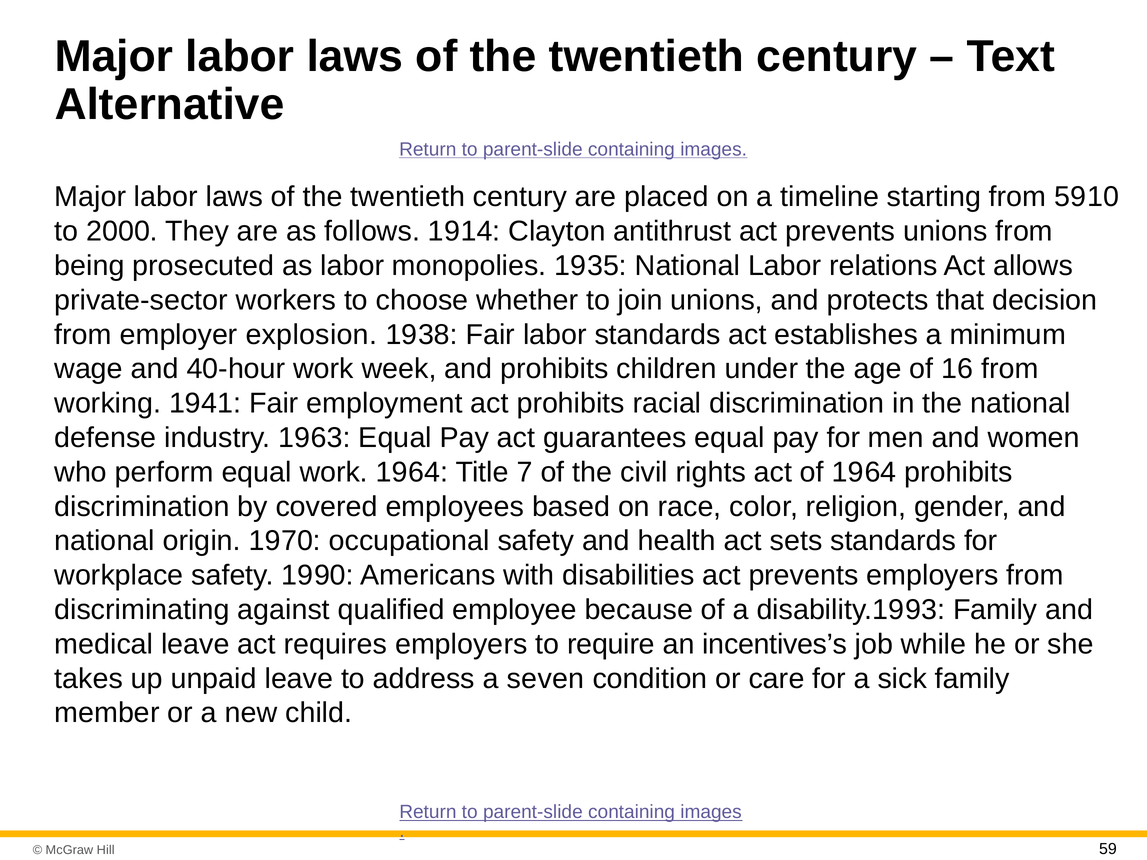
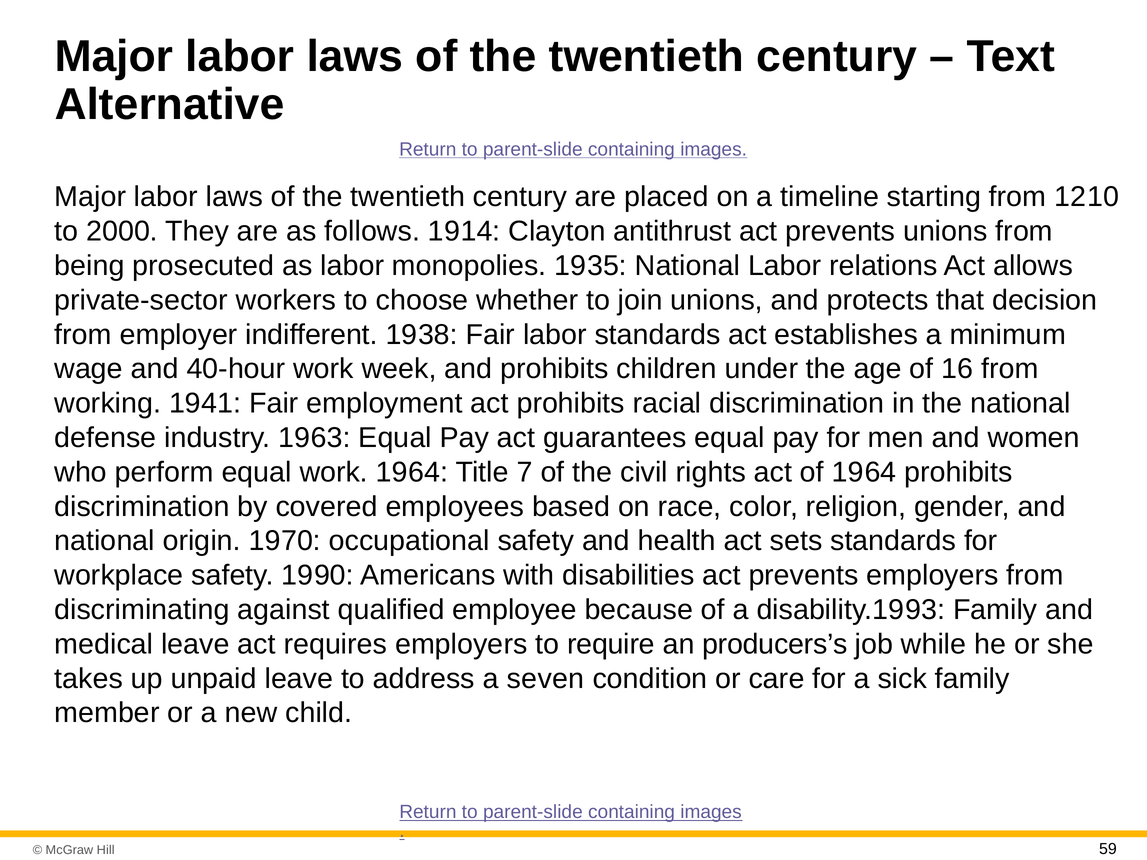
from 59: 59 -> 12
explosion: explosion -> indifferent
incentives’s: incentives’s -> producers’s
